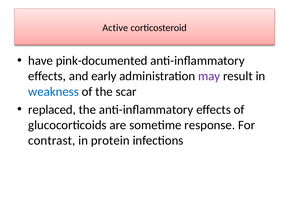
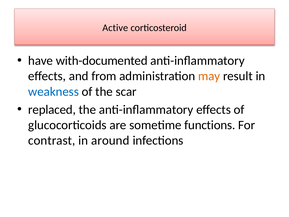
pink-documented: pink-documented -> with-documented
early: early -> from
may colour: purple -> orange
response: response -> functions
protein: protein -> around
